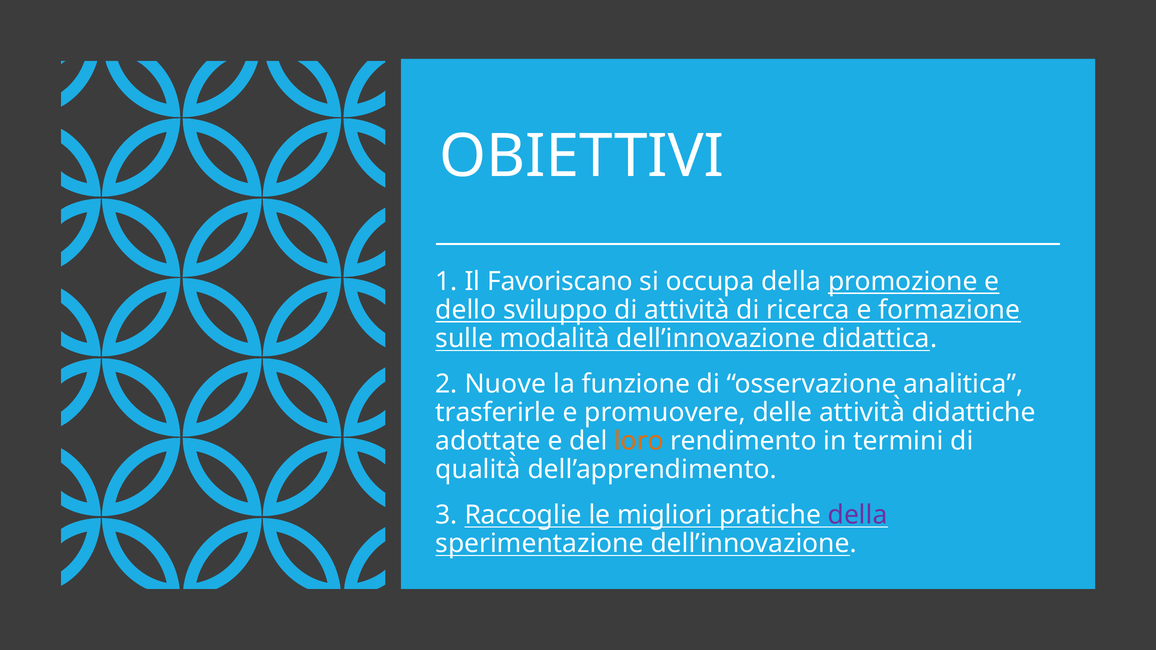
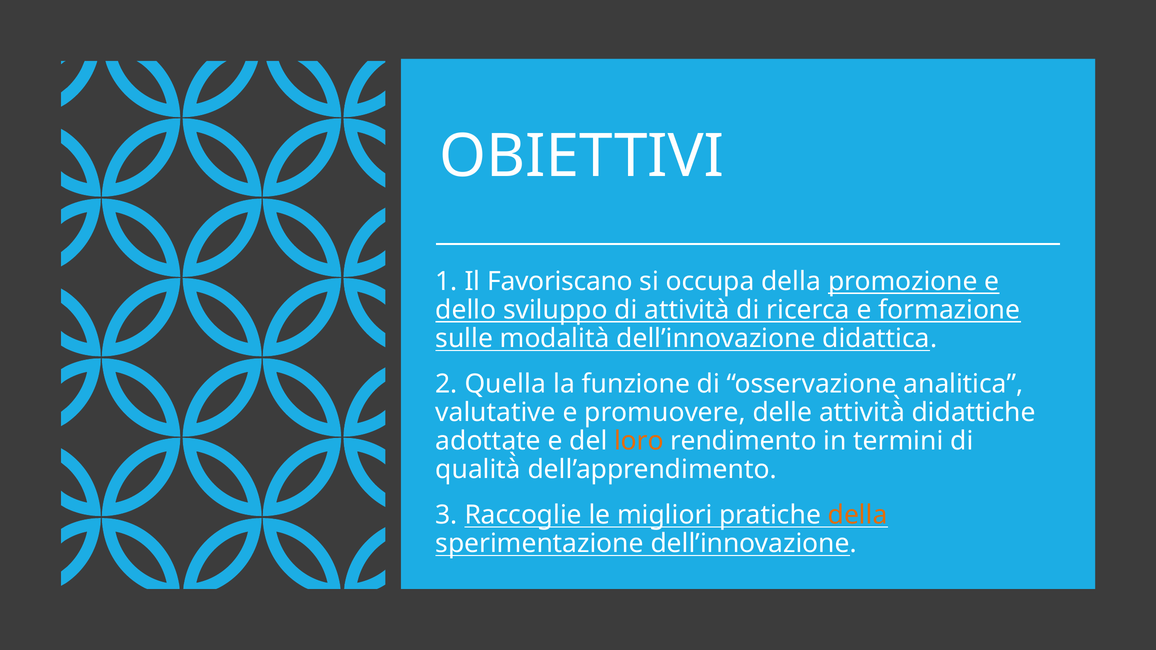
Nuove: Nuove -> Quella
trasferirle: trasferirle -> valutative
della at (858, 515) colour: purple -> orange
